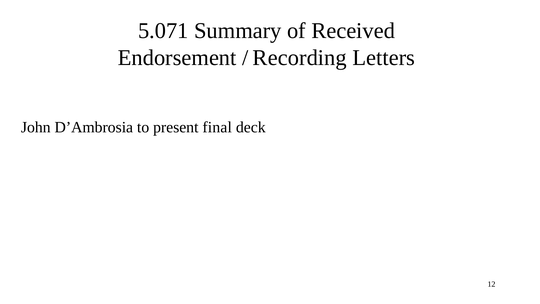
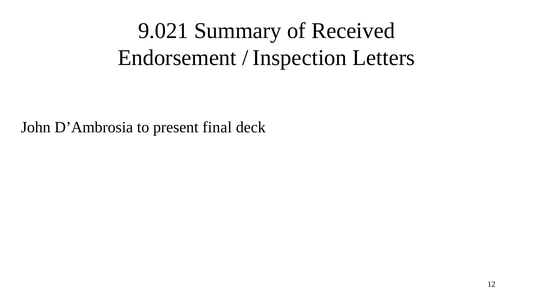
5.071: 5.071 -> 9.021
Recording: Recording -> Inspection
